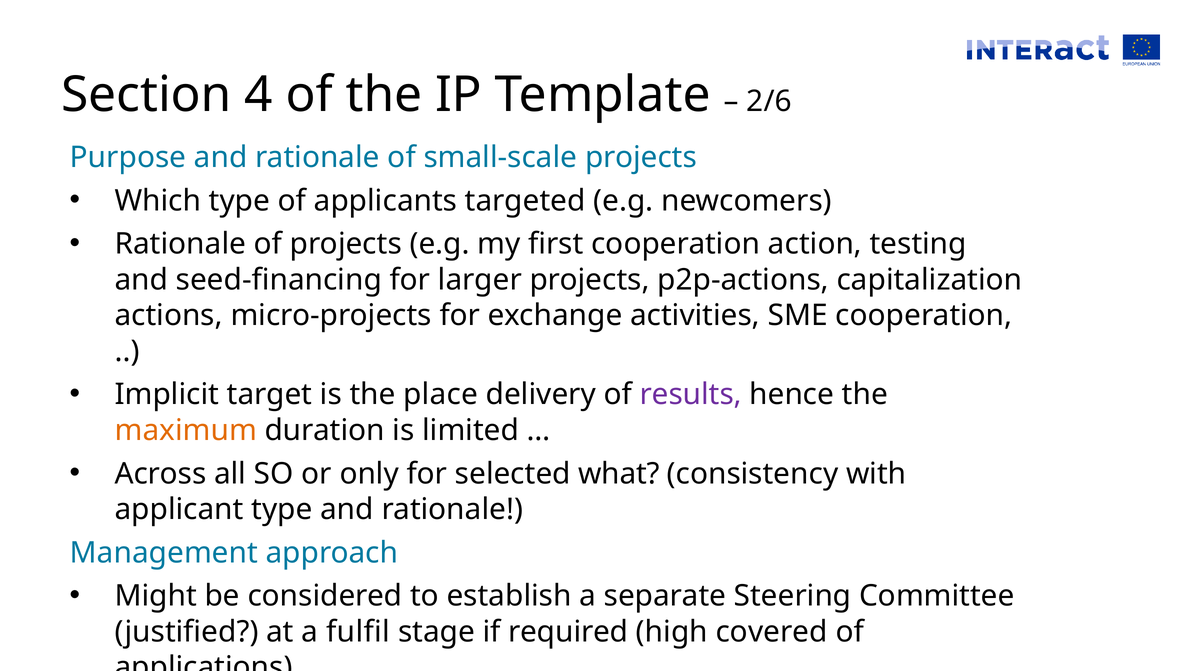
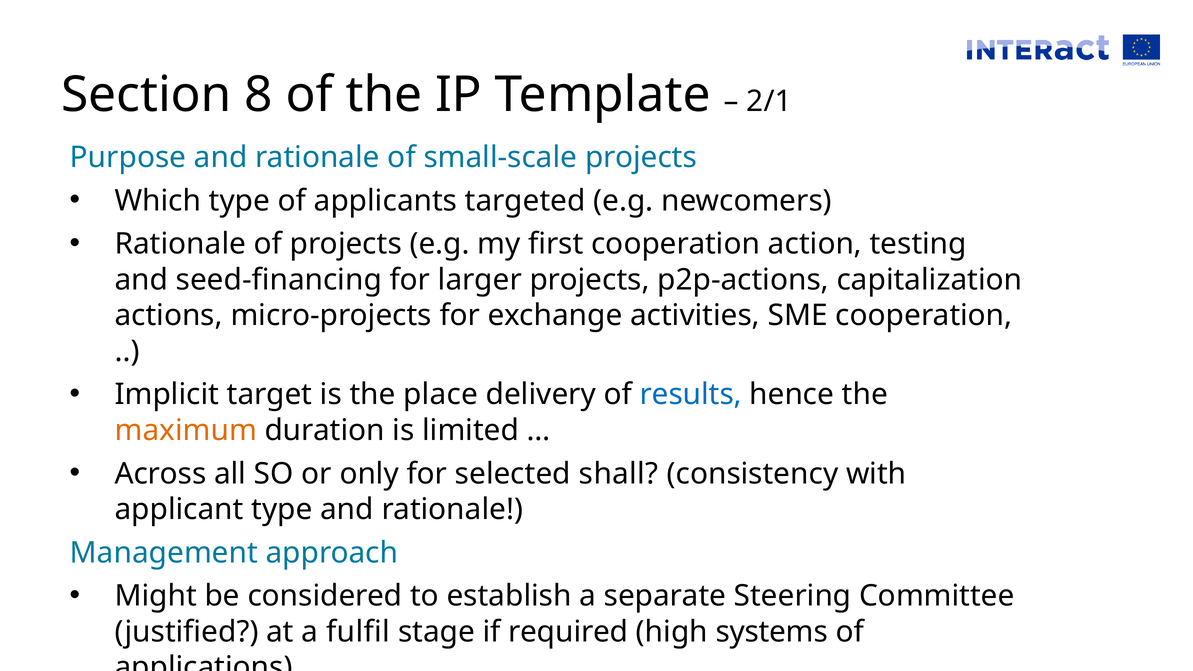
4: 4 -> 8
2/6: 2/6 -> 2/1
results colour: purple -> blue
what: what -> shall
covered: covered -> systems
